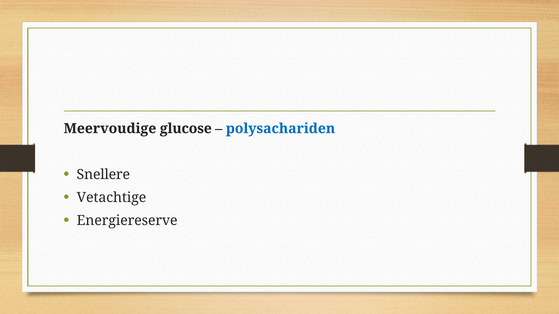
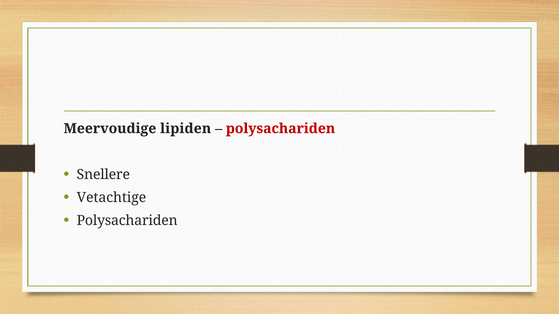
glucose: glucose -> lipiden
polysachariden at (281, 129) colour: blue -> red
Energiereserve at (127, 221): Energiereserve -> Polysachariden
